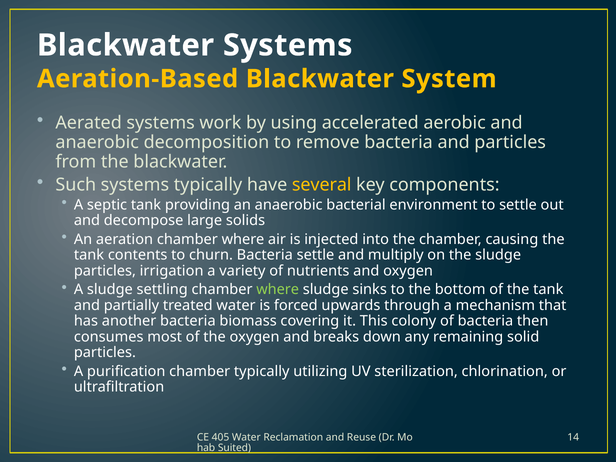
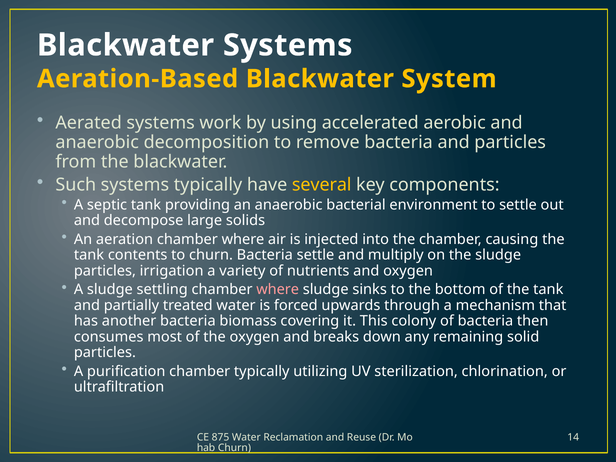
where at (278, 290) colour: light green -> pink
405: 405 -> 875
Suited at (234, 448): Suited -> Churn
